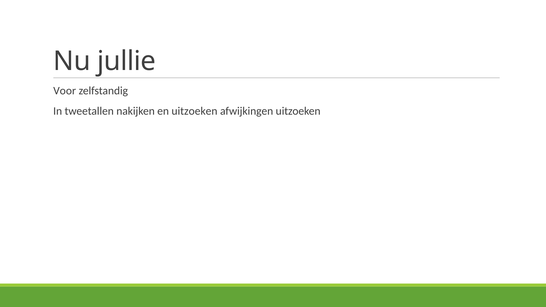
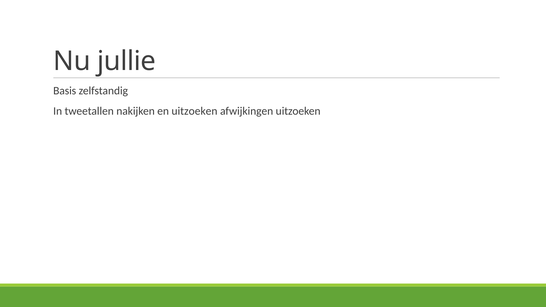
Voor: Voor -> Basis
